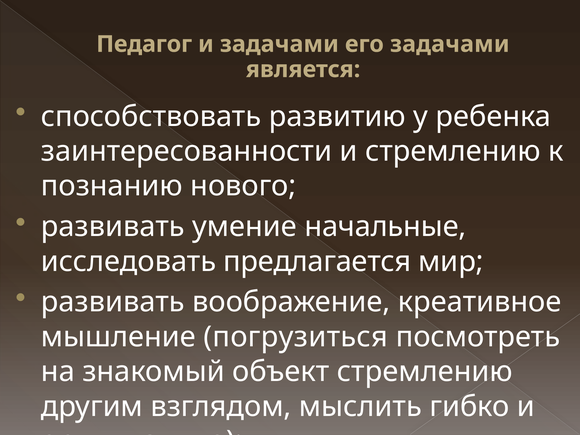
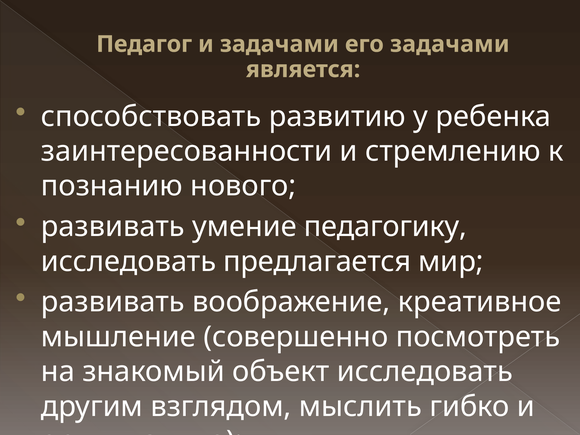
начальные: начальные -> педагогику
погрузиться: погрузиться -> совершенно
объект стремлению: стремлению -> исследовать
